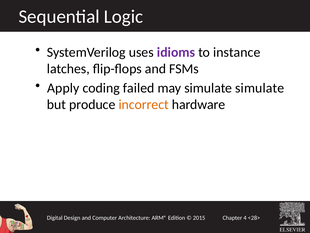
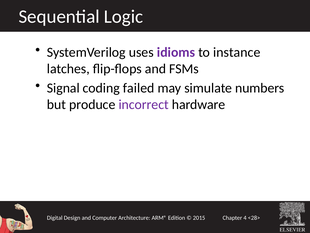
Apply: Apply -> Signal
simulate simulate: simulate -> numbers
incorrect colour: orange -> purple
